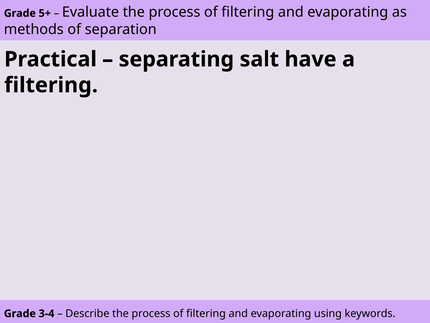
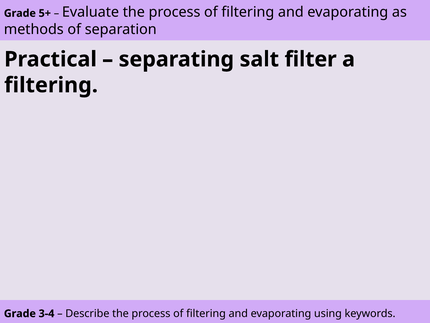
have: have -> filter
